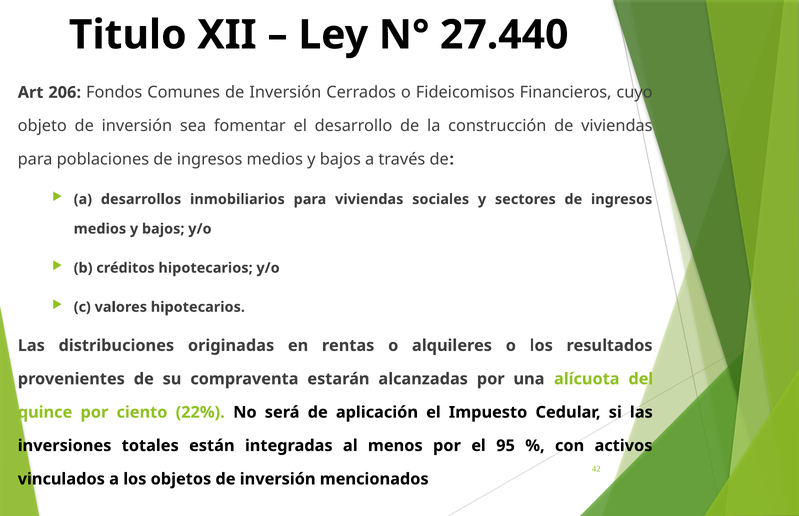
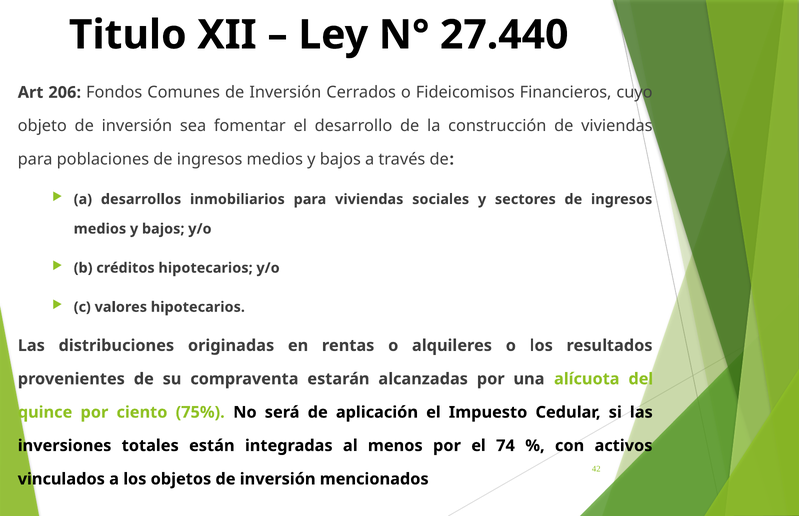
22%: 22% -> 75%
95: 95 -> 74
